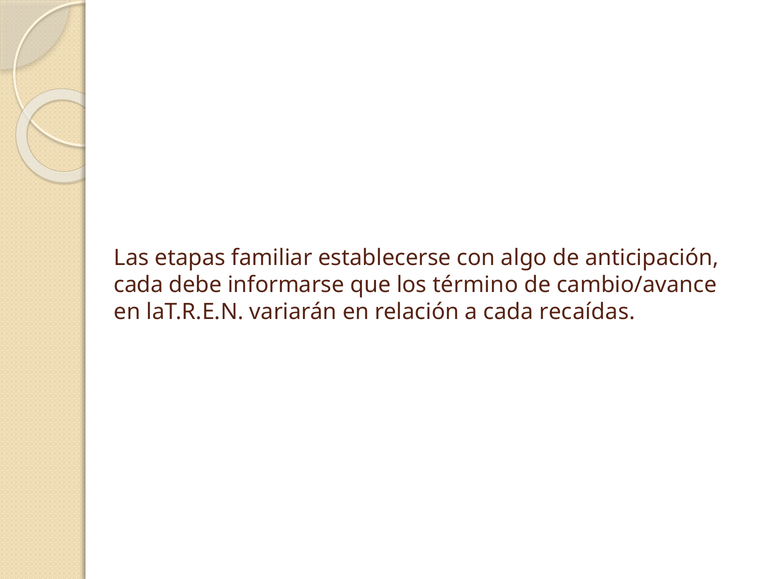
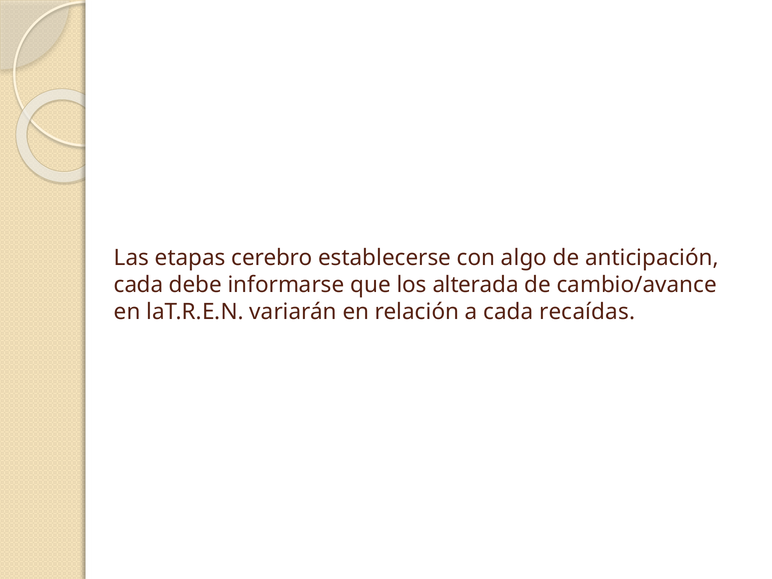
familiar: familiar -> cerebro
término: término -> alterada
